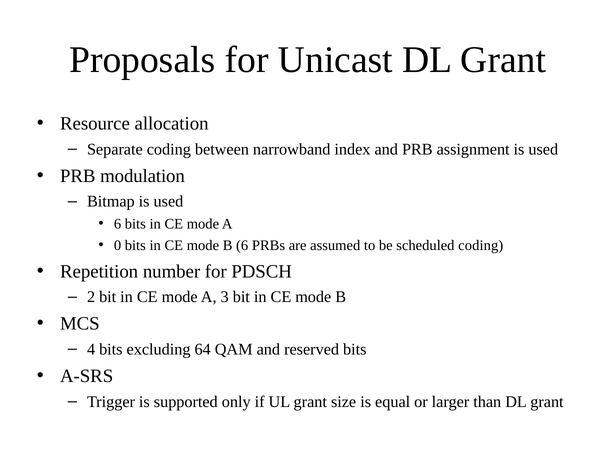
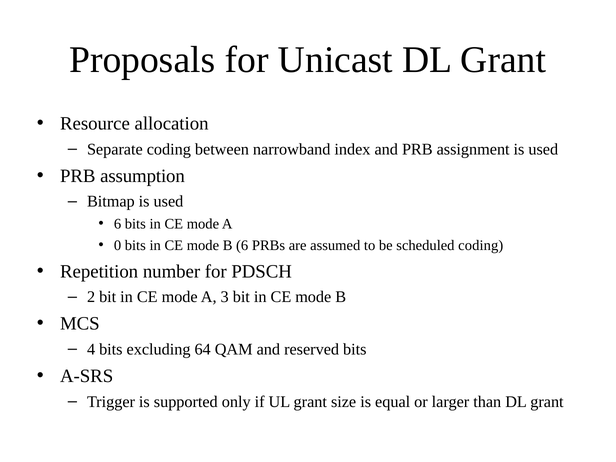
modulation: modulation -> assumption
